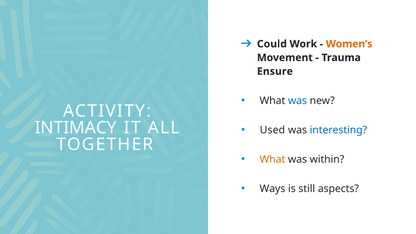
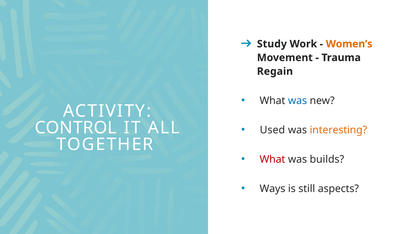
Could: Could -> Study
Ensure: Ensure -> Regain
INTIMACY: INTIMACY -> CONTROL
interesting colour: blue -> orange
What at (272, 159) colour: orange -> red
within: within -> builds
